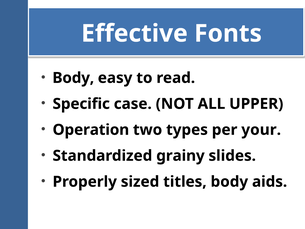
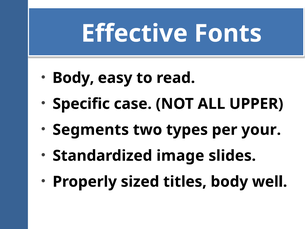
Operation: Operation -> Segments
grainy: grainy -> image
aids: aids -> well
